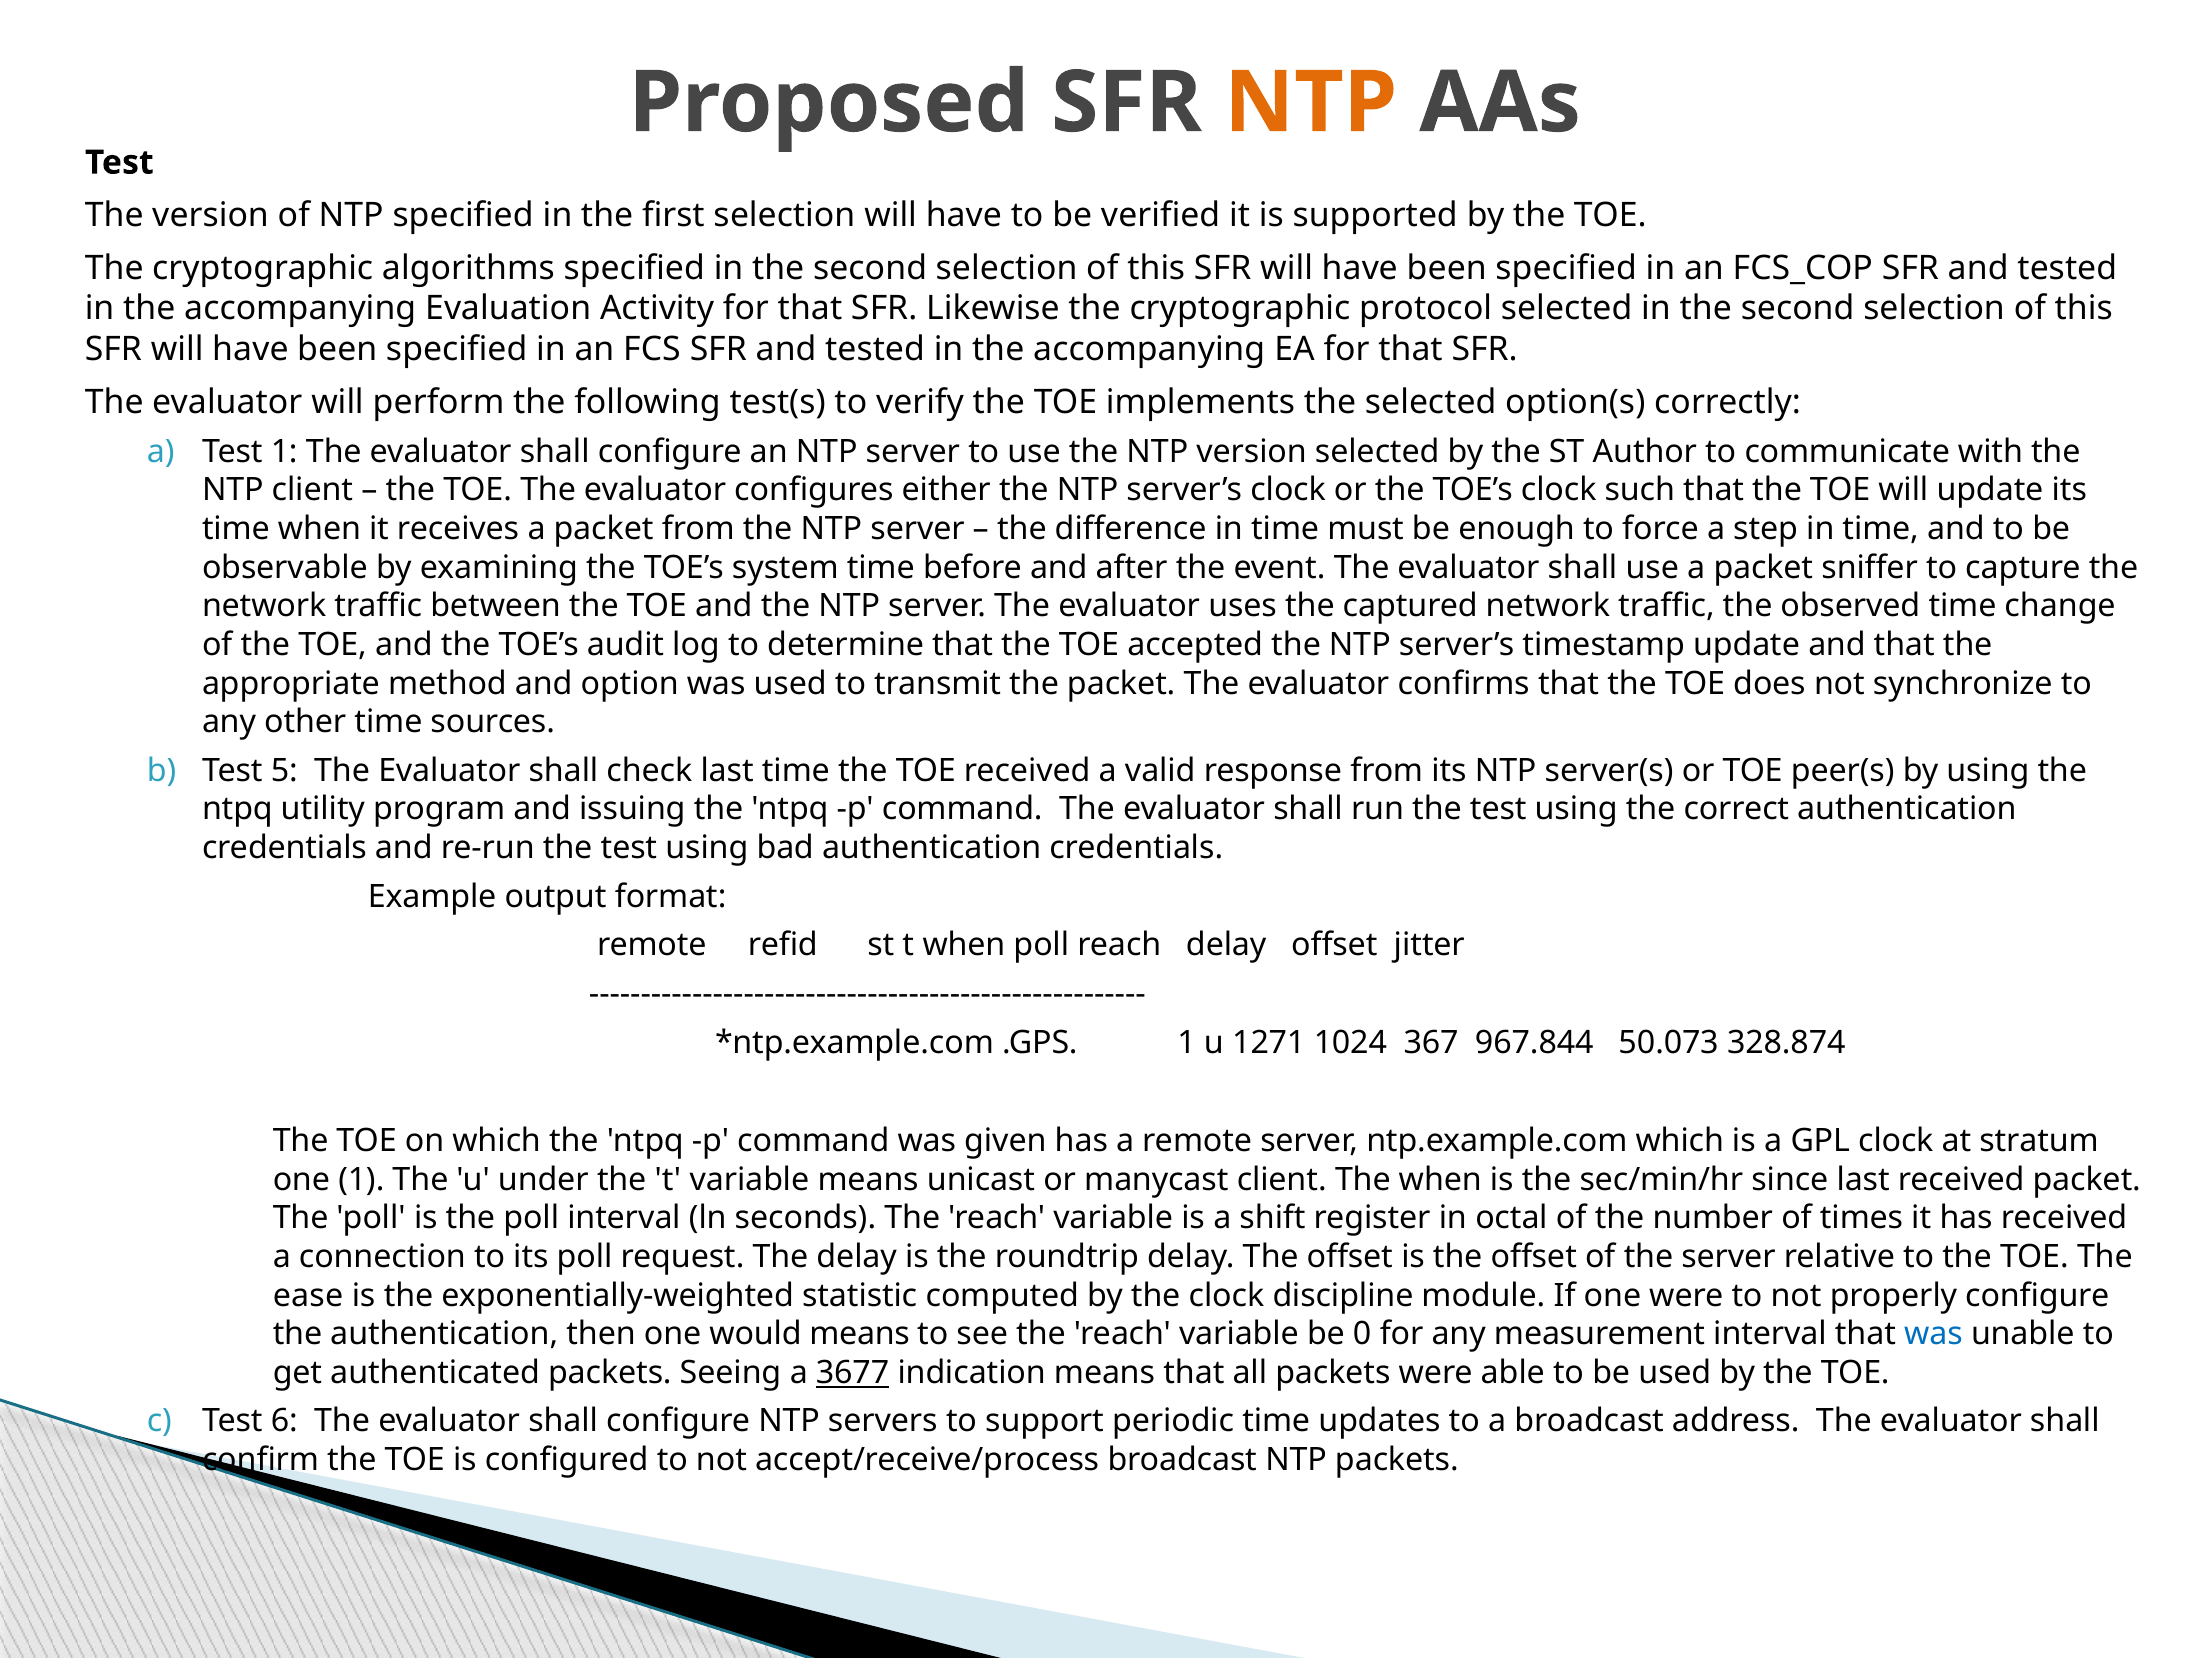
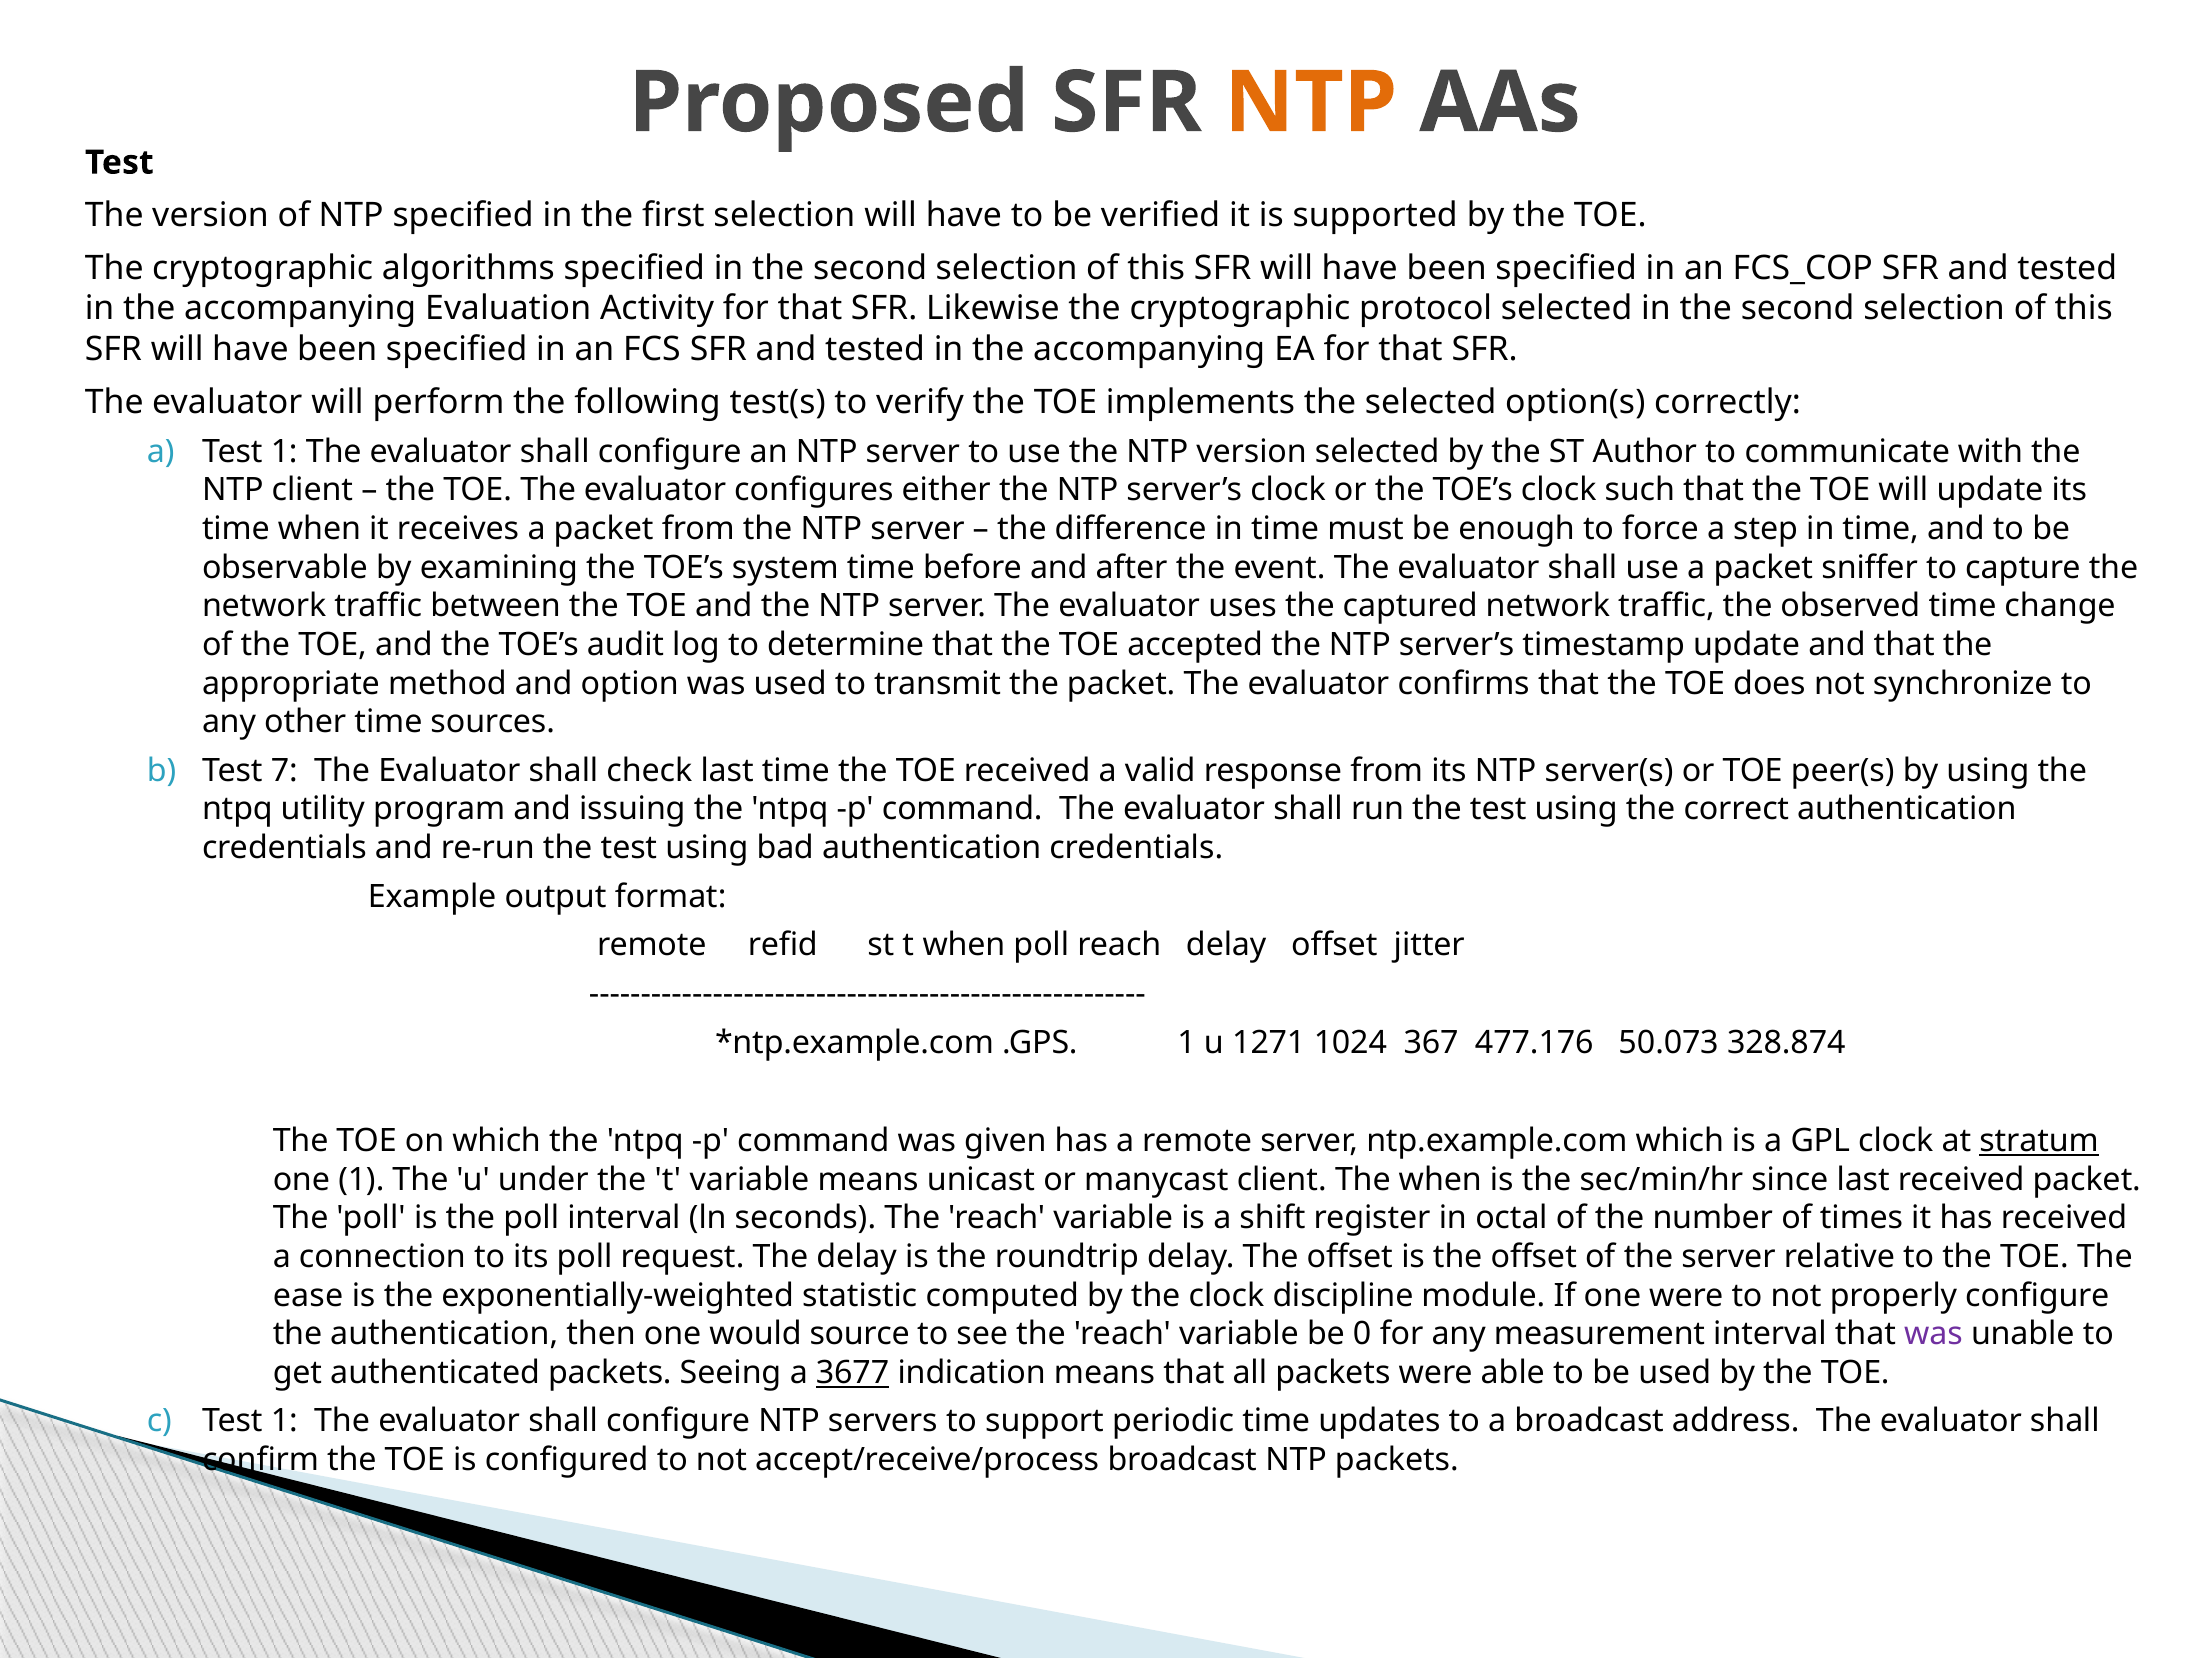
5: 5 -> 7
967.844: 967.844 -> 477.176
stratum underline: none -> present
would means: means -> source
was at (1933, 1334) colour: blue -> purple
6 at (284, 1421): 6 -> 1
